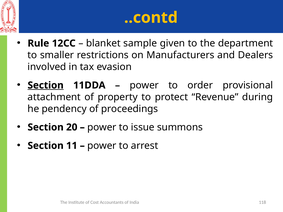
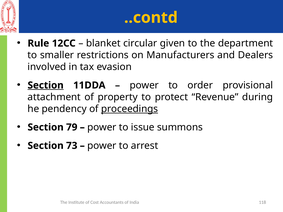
sample: sample -> circular
proceedings underline: none -> present
20: 20 -> 79
11: 11 -> 73
